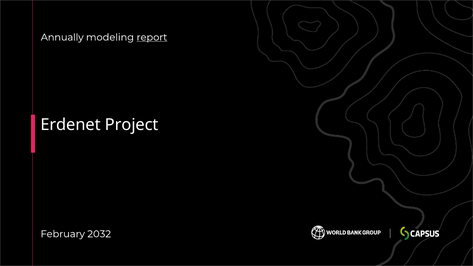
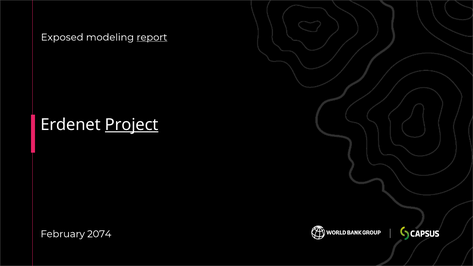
Annually: Annually -> Exposed
Project underline: none -> present
2032: 2032 -> 2074
